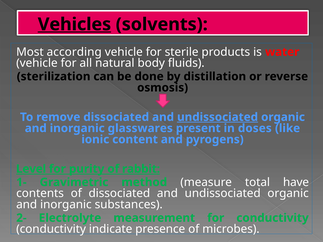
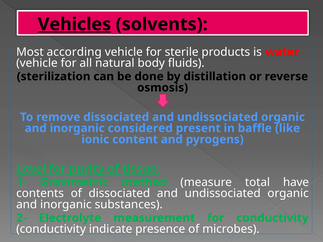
undissociated at (218, 117) underline: present -> none
glasswares: glasswares -> considered
doses: doses -> baffle
rabbit: rabbit -> tissue
